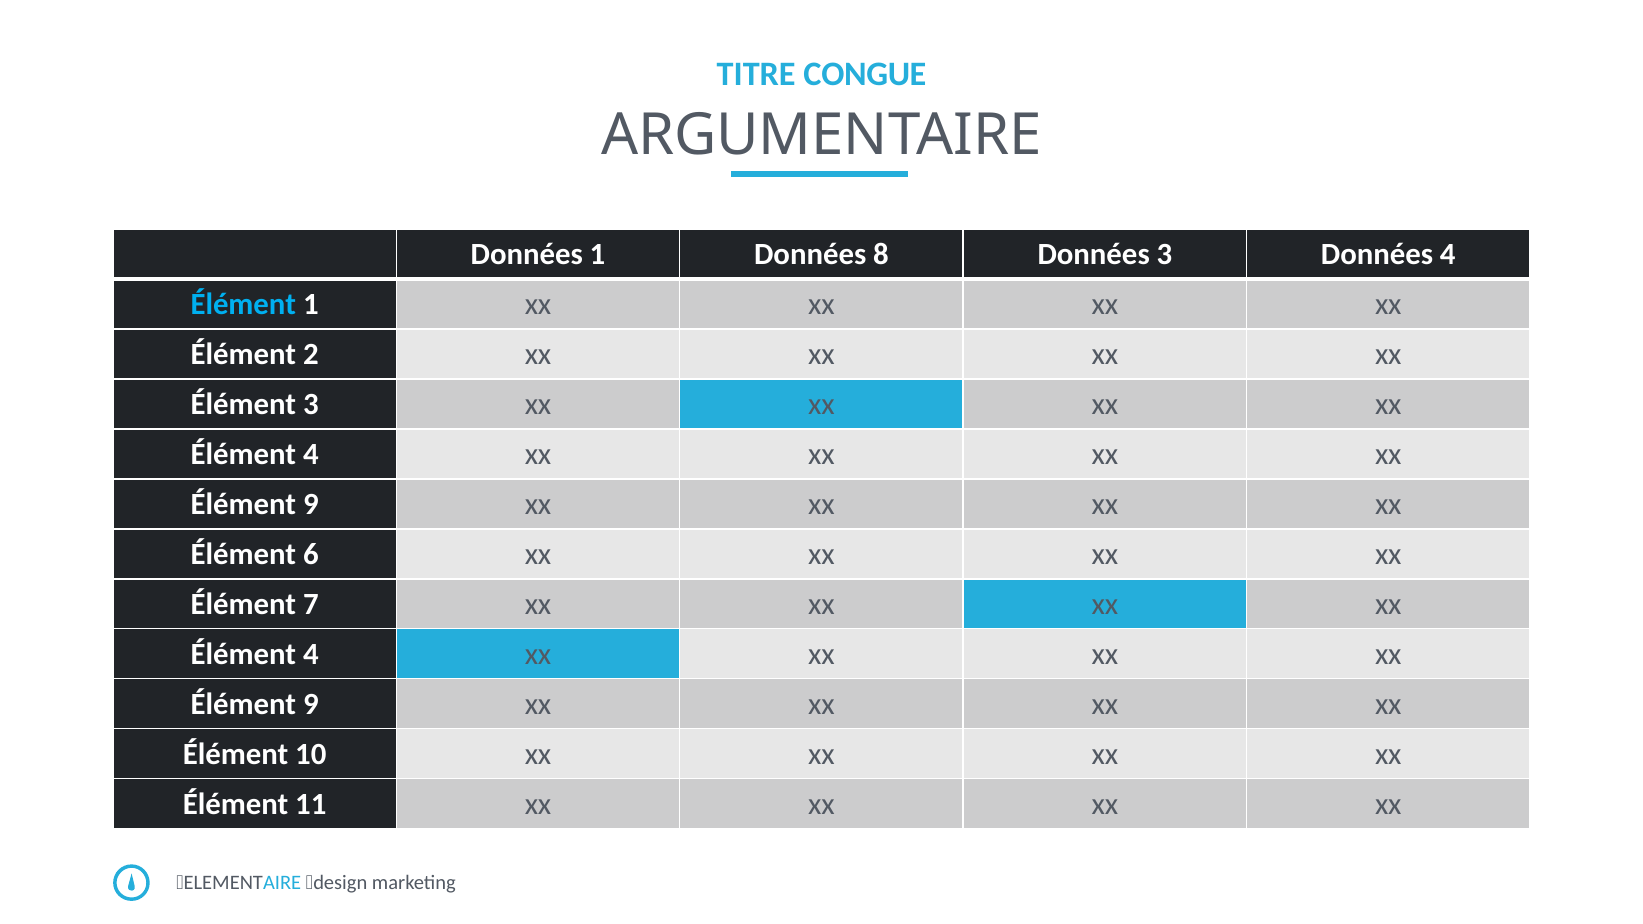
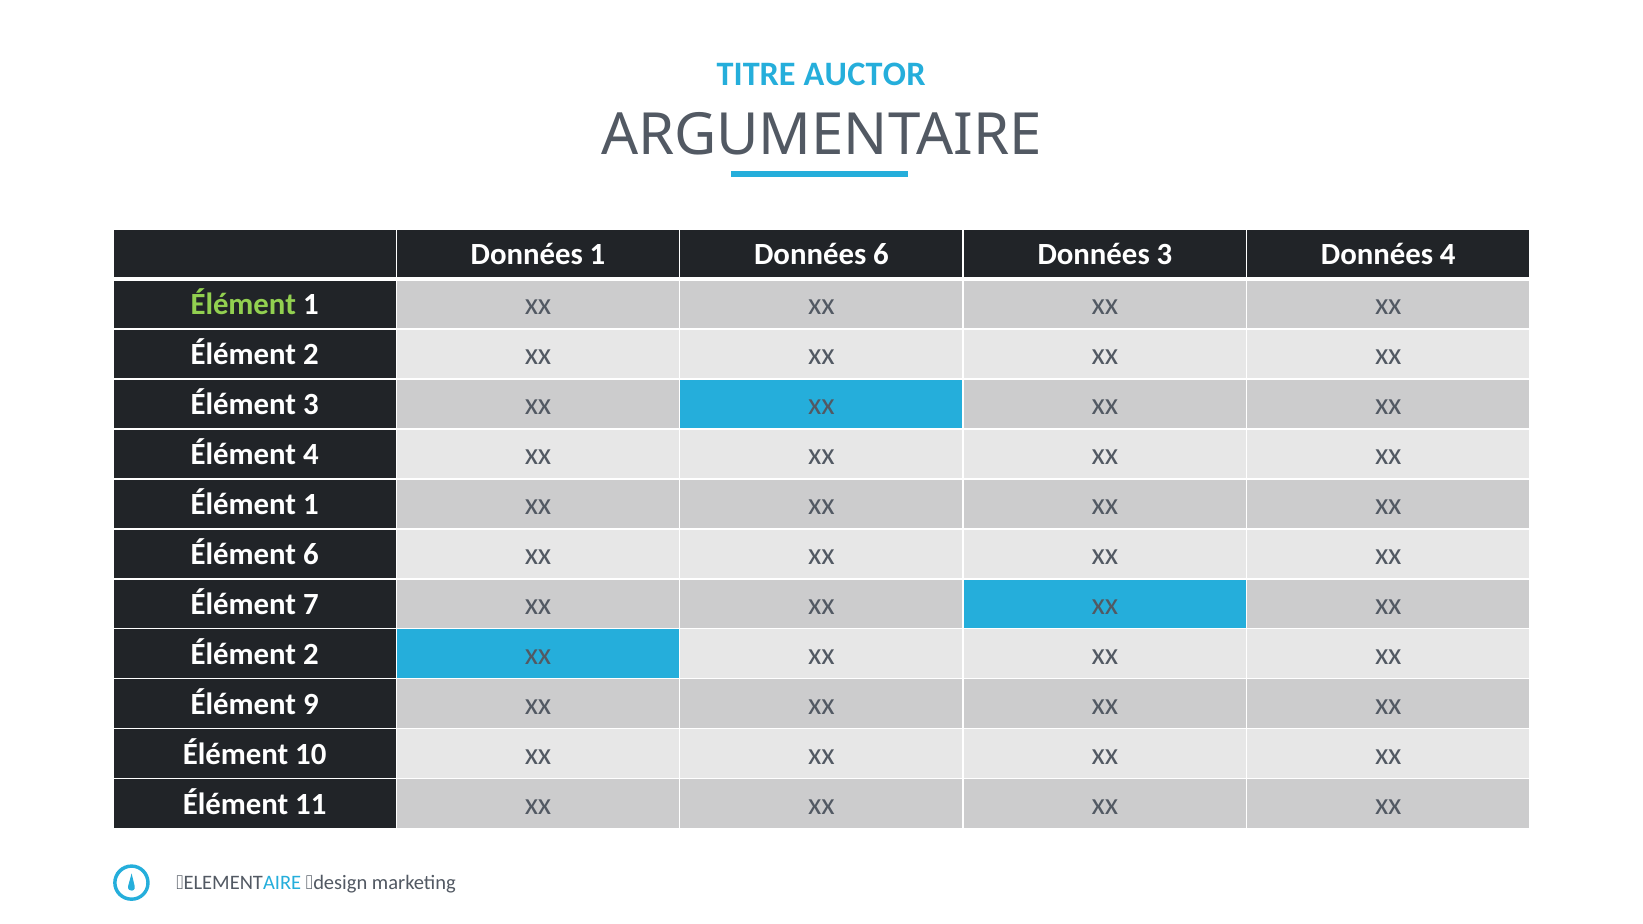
CONGUE: CONGUE -> AUCTOR
Données 8: 8 -> 6
Élément at (243, 304) colour: light blue -> light green
9 at (311, 504): 9 -> 1
4 at (311, 654): 4 -> 2
